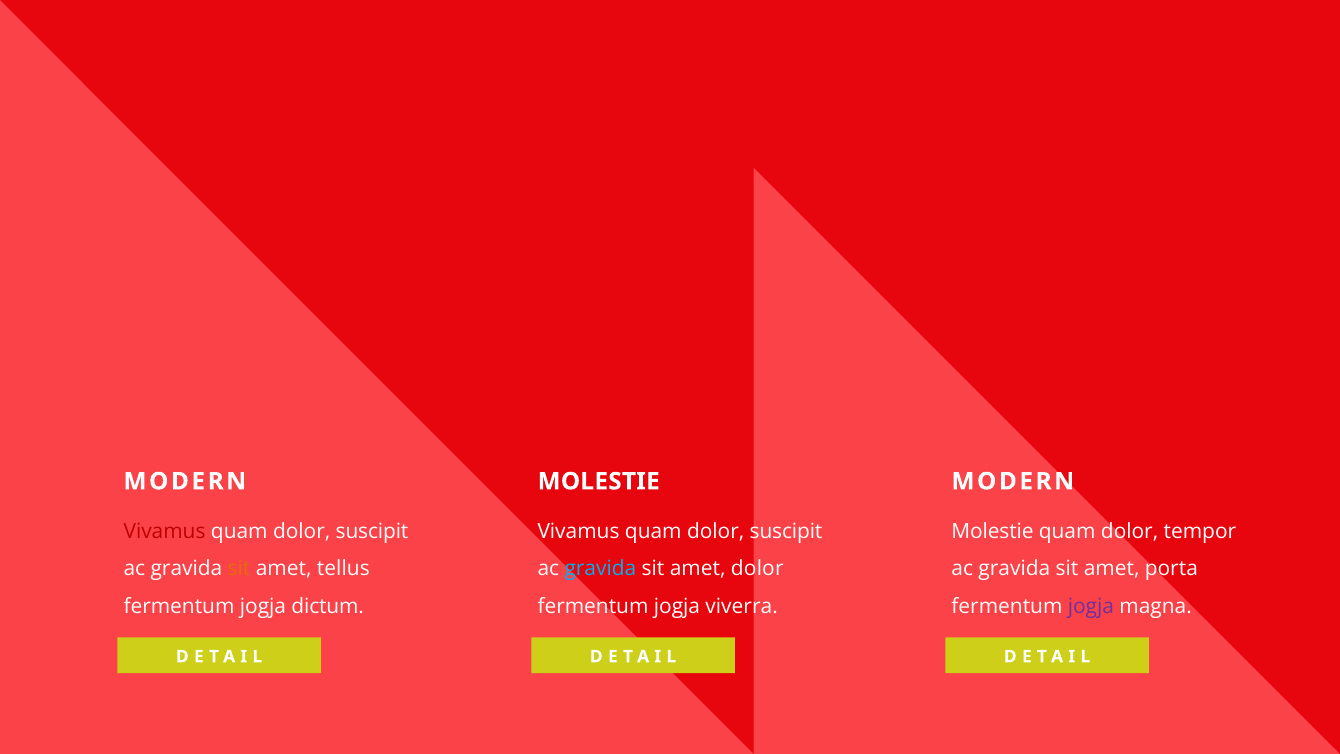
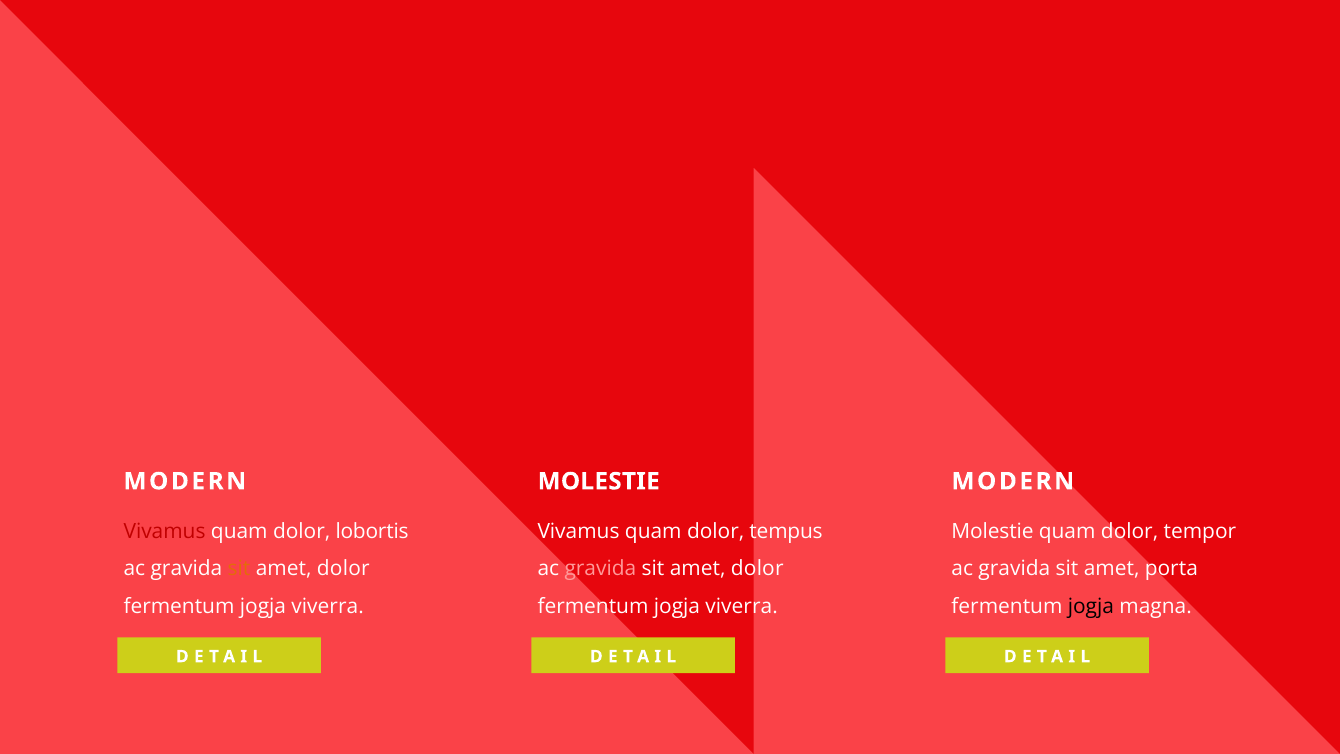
suscipit at (372, 531): suscipit -> lobortis
suscipit at (786, 531): suscipit -> tempus
tellus at (343, 569): tellus -> dolor
gravida at (600, 569) colour: light blue -> pink
dictum at (328, 607): dictum -> viverra
jogja at (1091, 607) colour: purple -> black
